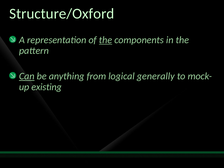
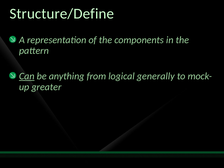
Structure/Oxford: Structure/Oxford -> Structure/Define
the at (106, 40) underline: present -> none
existing: existing -> greater
